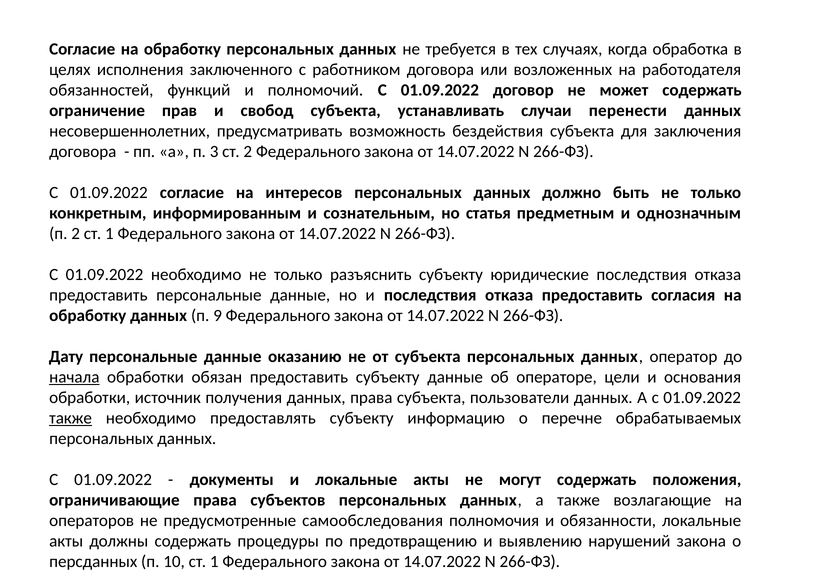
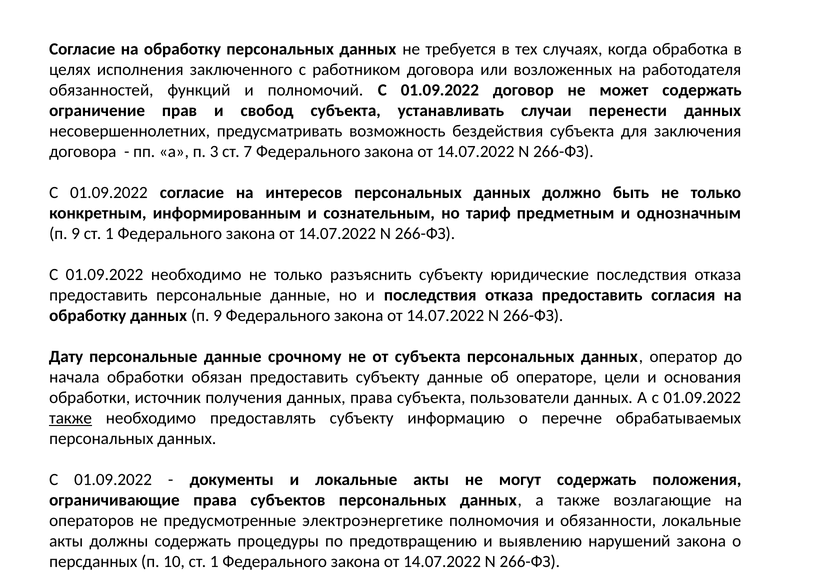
ст 2: 2 -> 7
статья: статья -> тариф
2 at (76, 234): 2 -> 9
оказанию: оказанию -> срочному
начала underline: present -> none
самообследования: самообследования -> электроэнергетике
